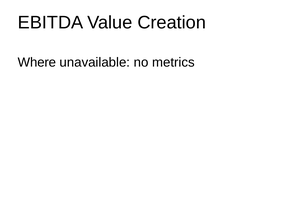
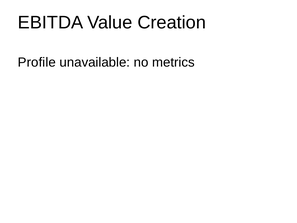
Where: Where -> Profile
